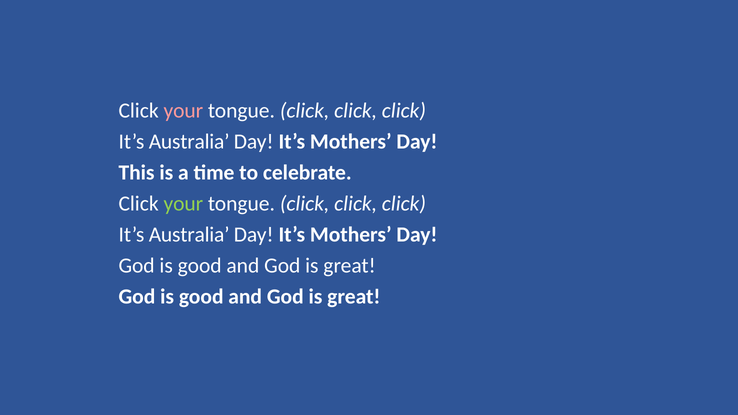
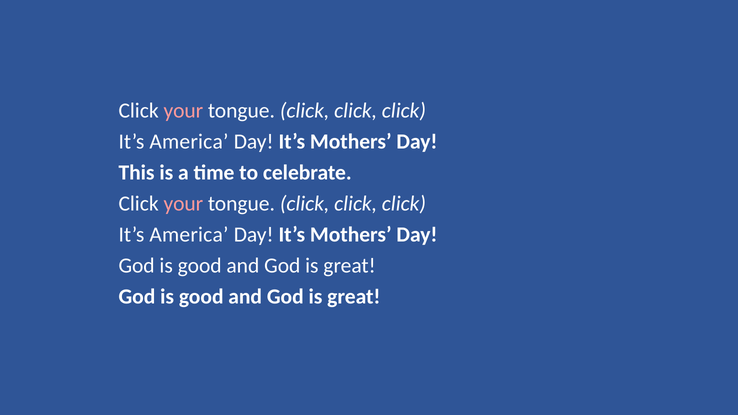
Australia at (189, 142): Australia -> America
your at (183, 204) colour: light green -> pink
Australia at (189, 235): Australia -> America
